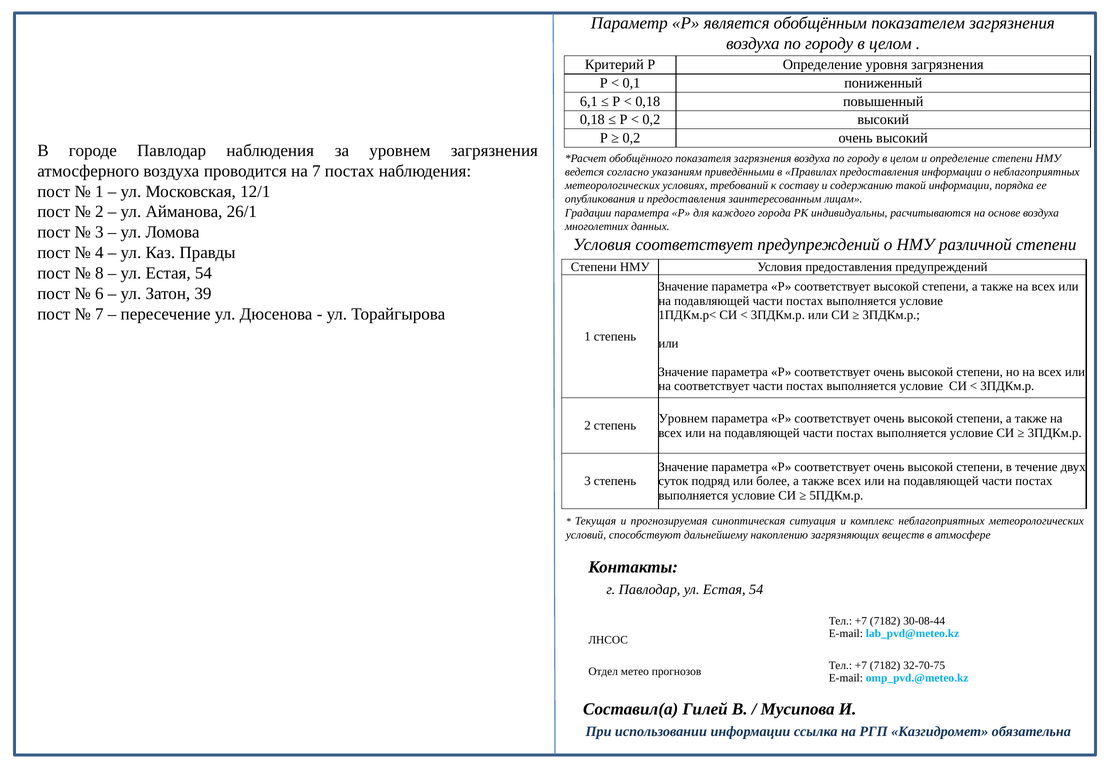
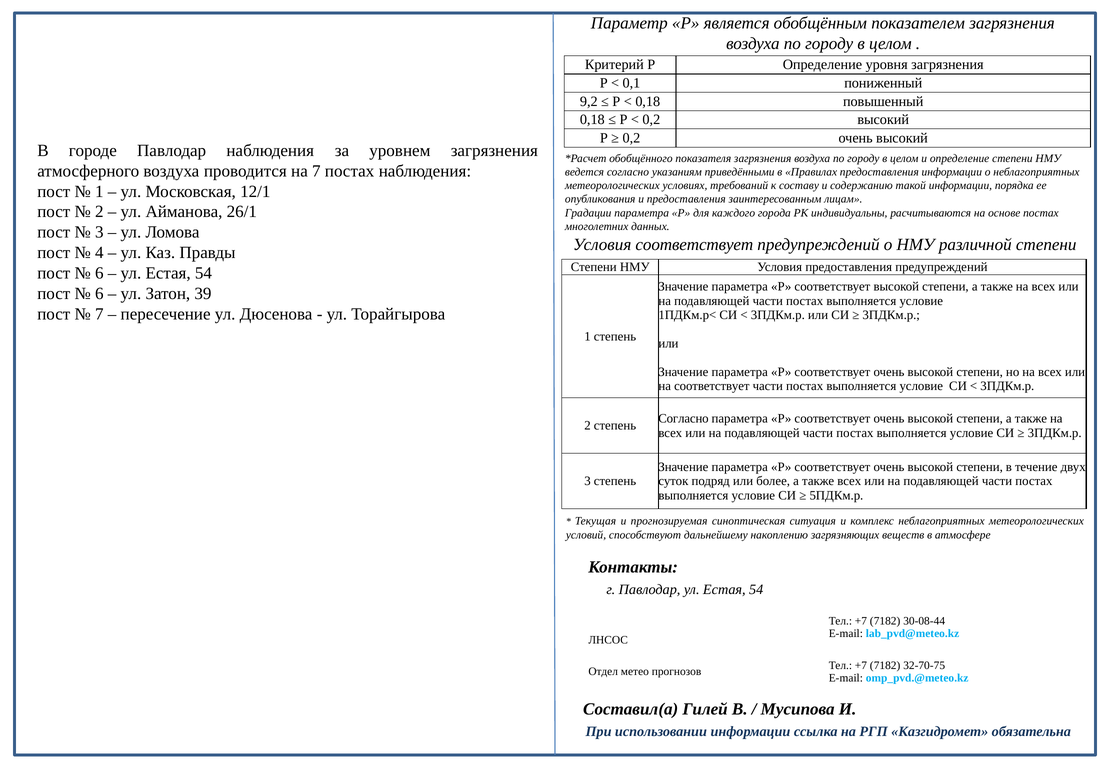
6,1: 6,1 -> 9,2
основе воздуха: воздуха -> постах
8 at (99, 273): 8 -> 6
Уровнем at (683, 419): Уровнем -> Согласно
